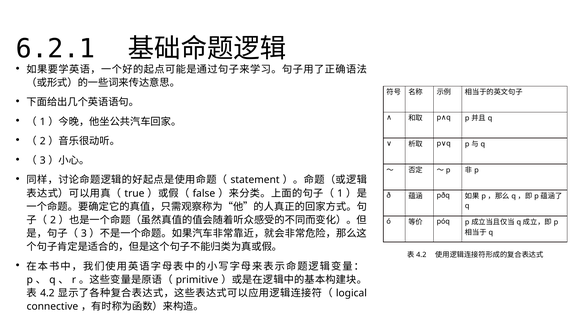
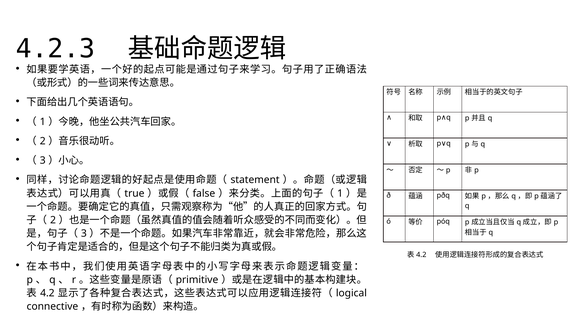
6.2.1: 6.2.1 -> 4.2.3
